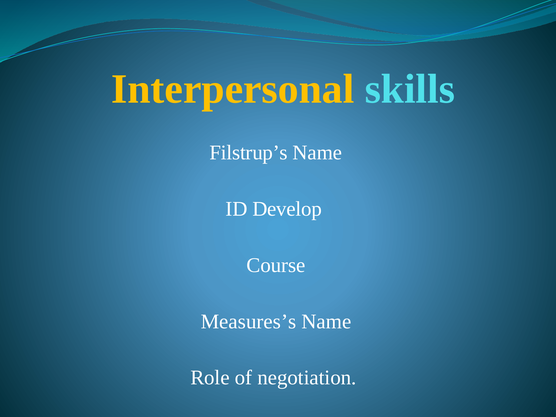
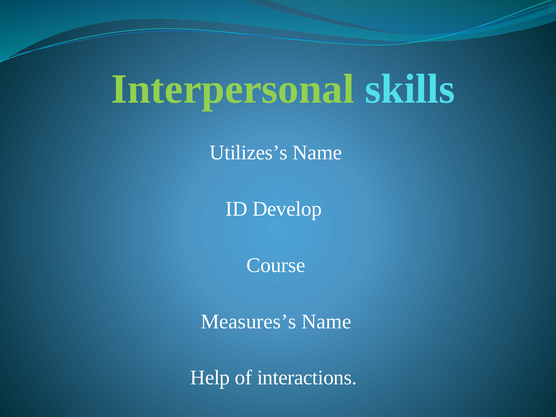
Interpersonal colour: yellow -> light green
Filstrup’s: Filstrup’s -> Utilizes’s
Role: Role -> Help
negotiation: negotiation -> interactions
